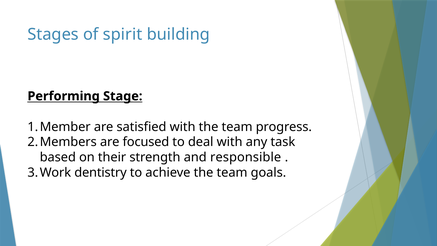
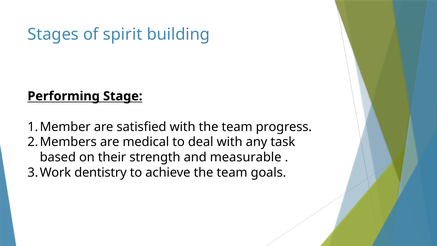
focused: focused -> medical
responsible: responsible -> measurable
